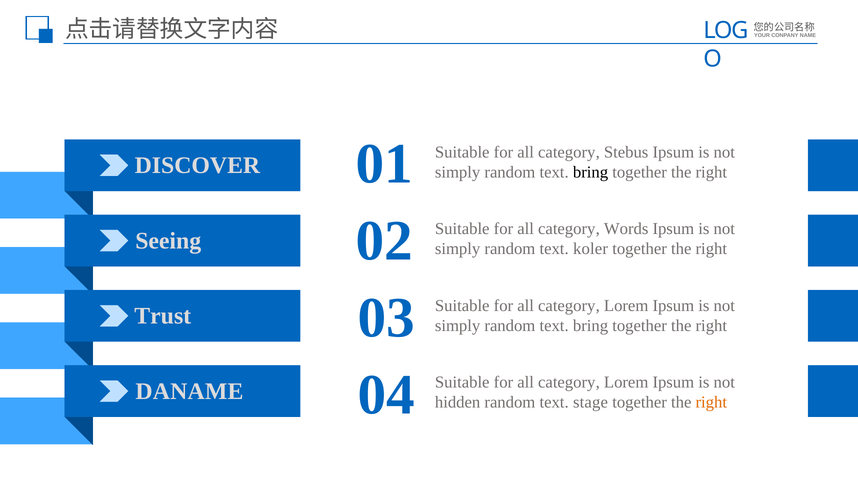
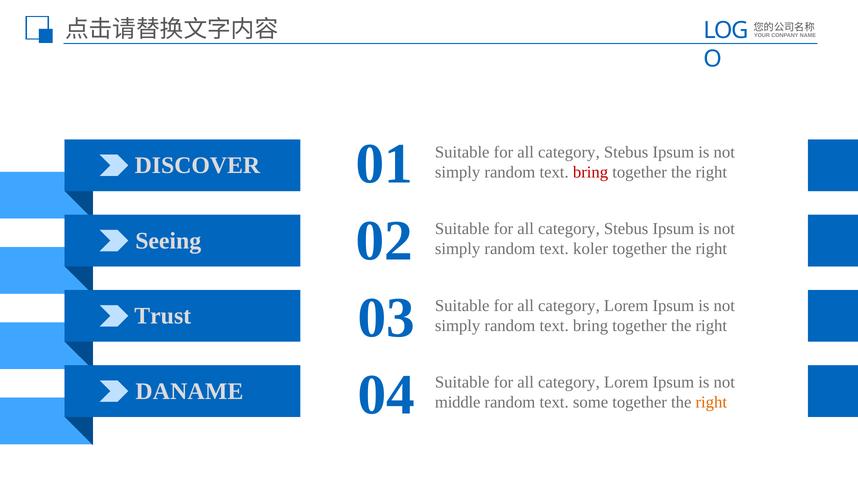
bring at (591, 173) colour: black -> red
Words at (626, 229): Words -> Stebus
hidden: hidden -> middle
stage: stage -> some
